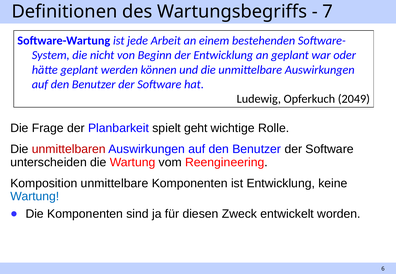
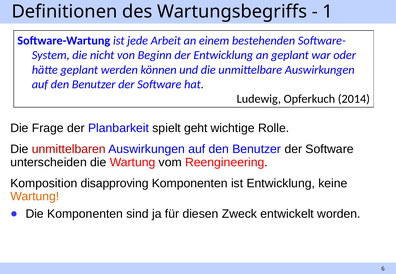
7: 7 -> 1
2049: 2049 -> 2014
Komposition unmittelbare: unmittelbare -> disapproving
Wartung at (35, 197) colour: blue -> orange
